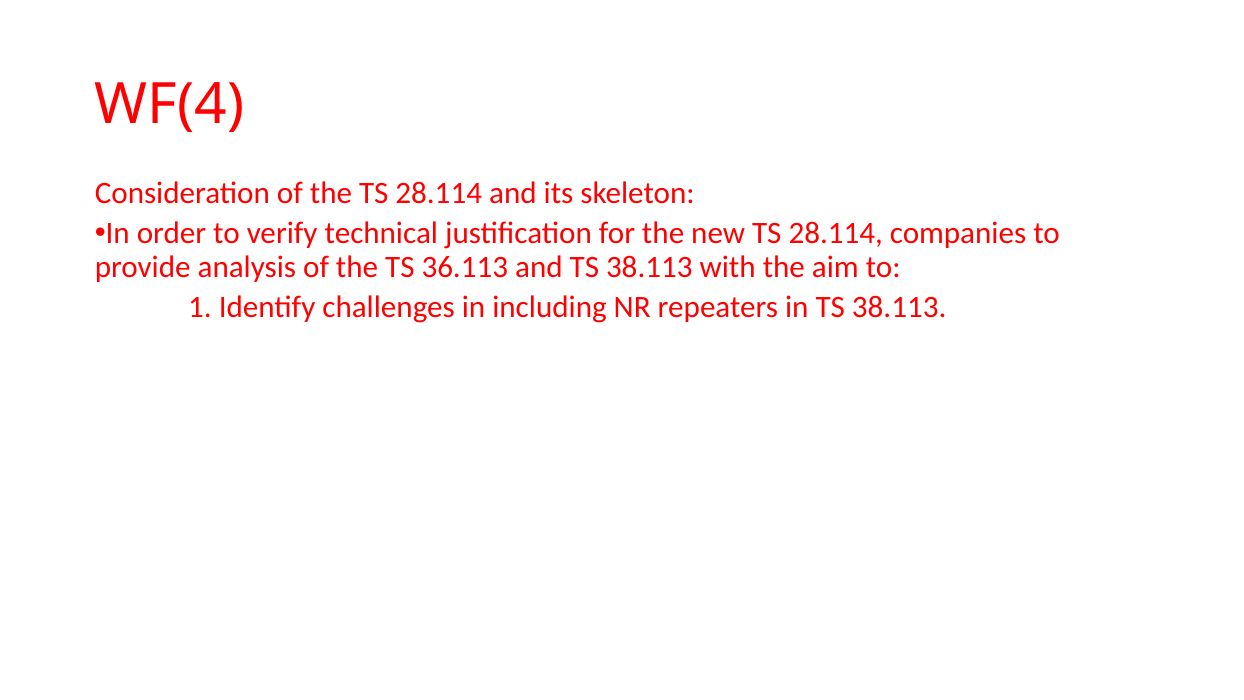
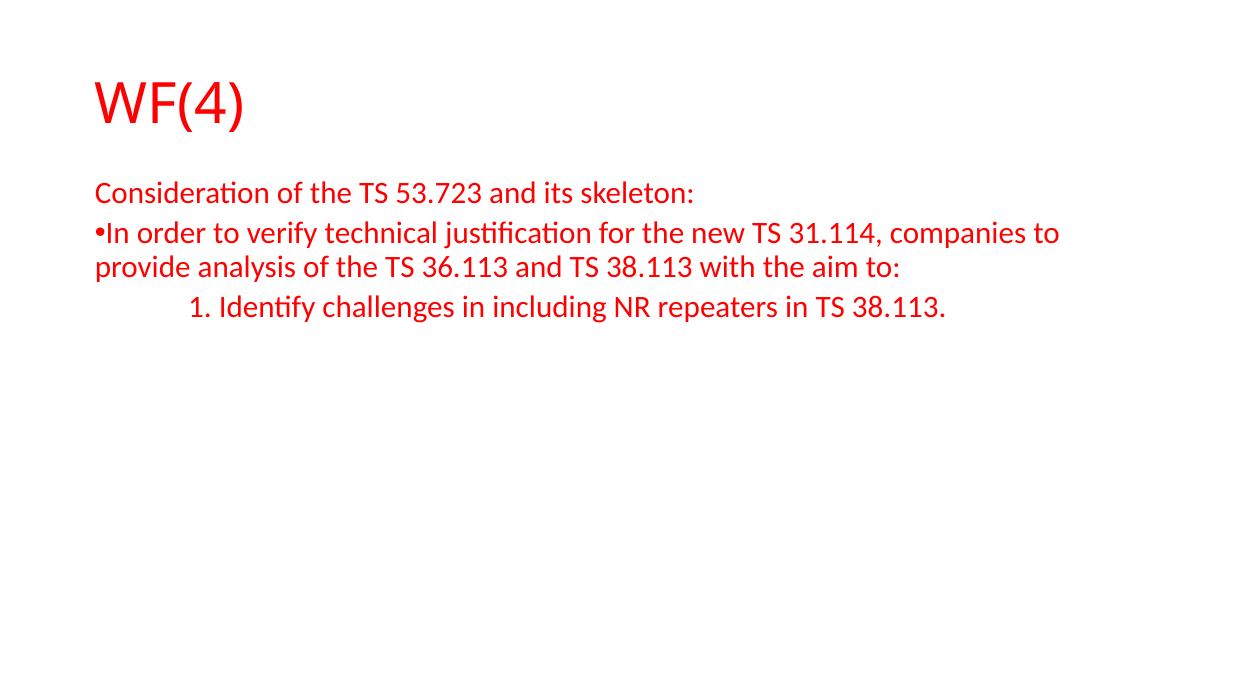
the TS 28.114: 28.114 -> 53.723
new TS 28.114: 28.114 -> 31.114
